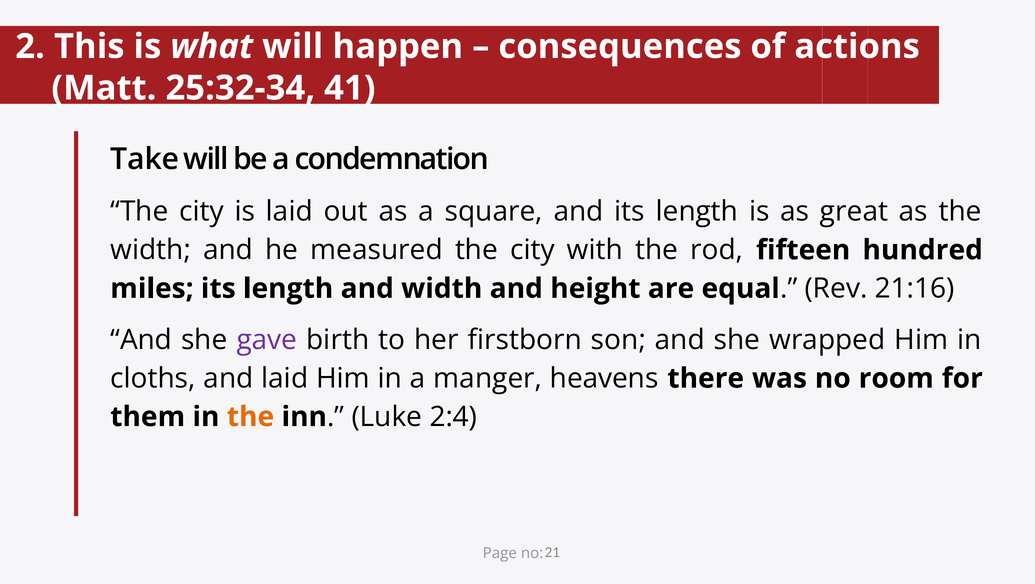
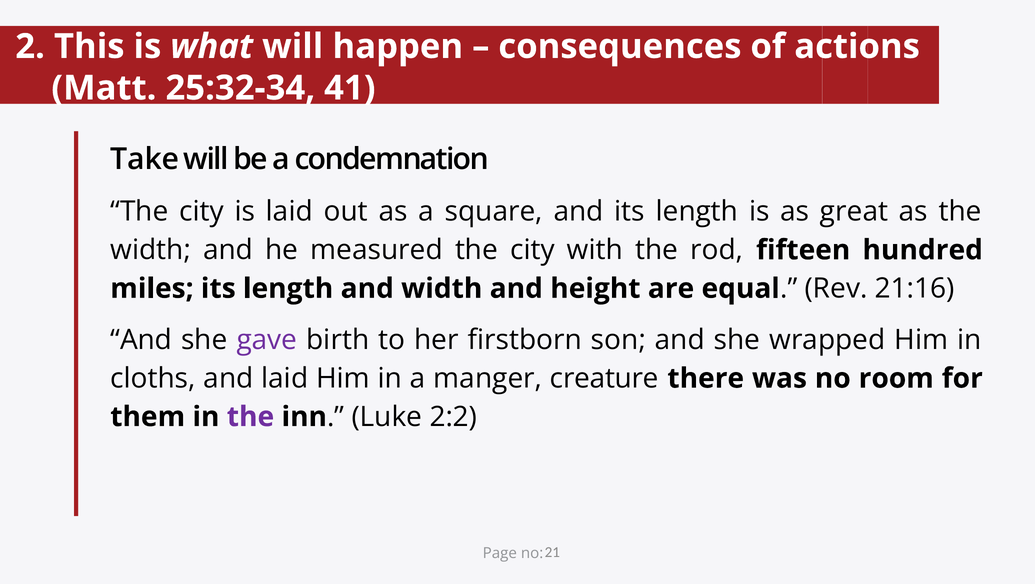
heavens: heavens -> creature
the at (250, 417) colour: orange -> purple
2:4: 2:4 -> 2:2
